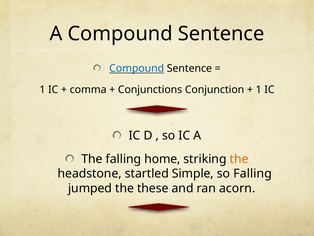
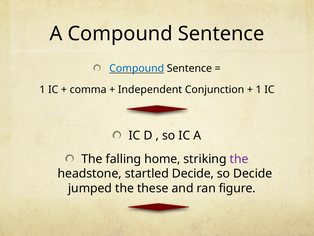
Conjunctions: Conjunctions -> Independent
the at (239, 159) colour: orange -> purple
startled Simple: Simple -> Decide
so Falling: Falling -> Decide
acorn: acorn -> figure
